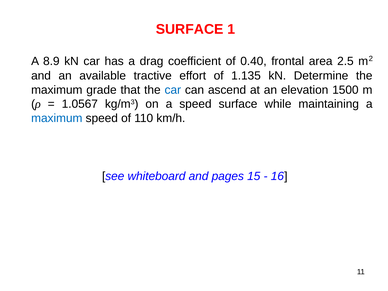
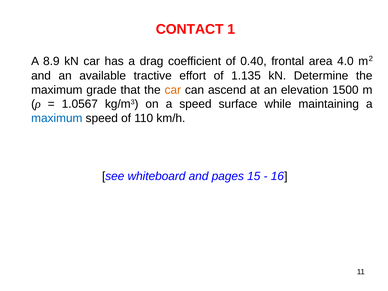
SURFACE at (190, 29): SURFACE -> CONTACT
2.5: 2.5 -> 4.0
car at (173, 90) colour: blue -> orange
